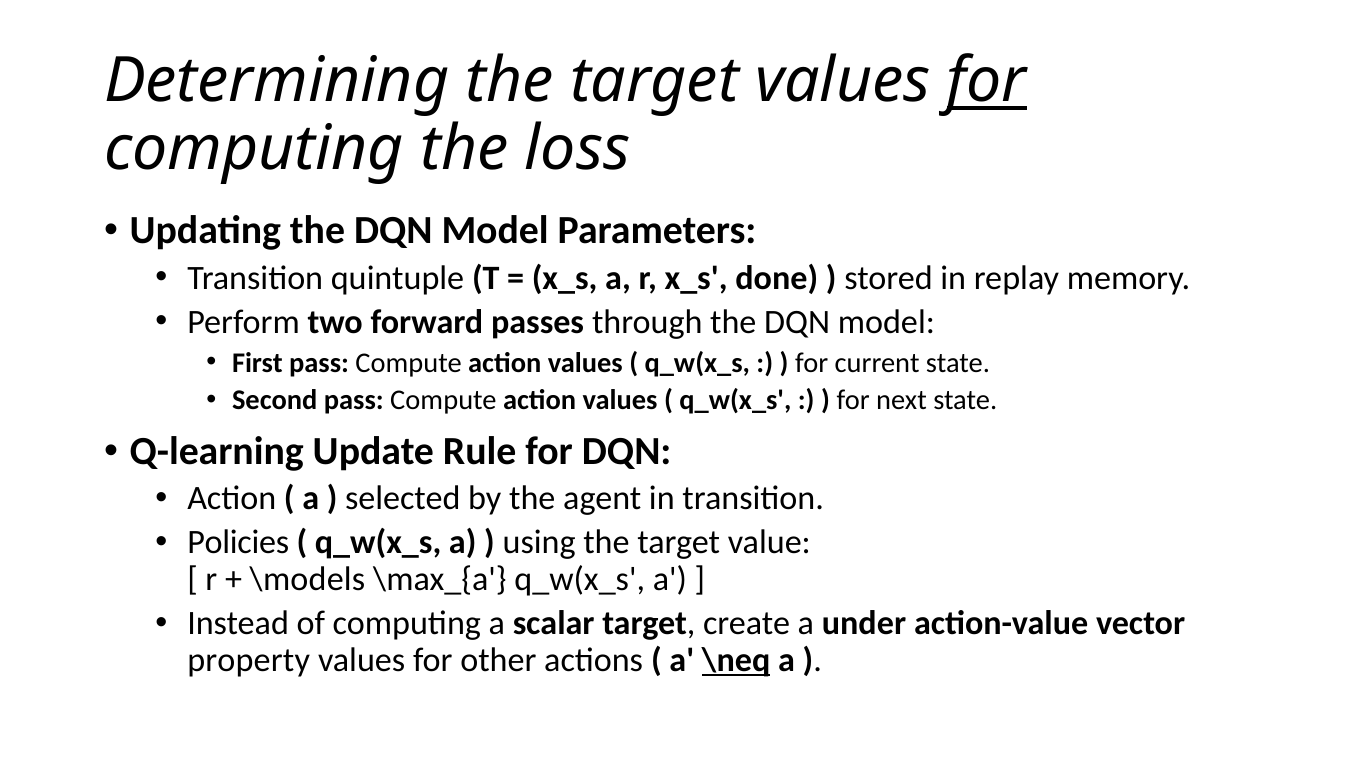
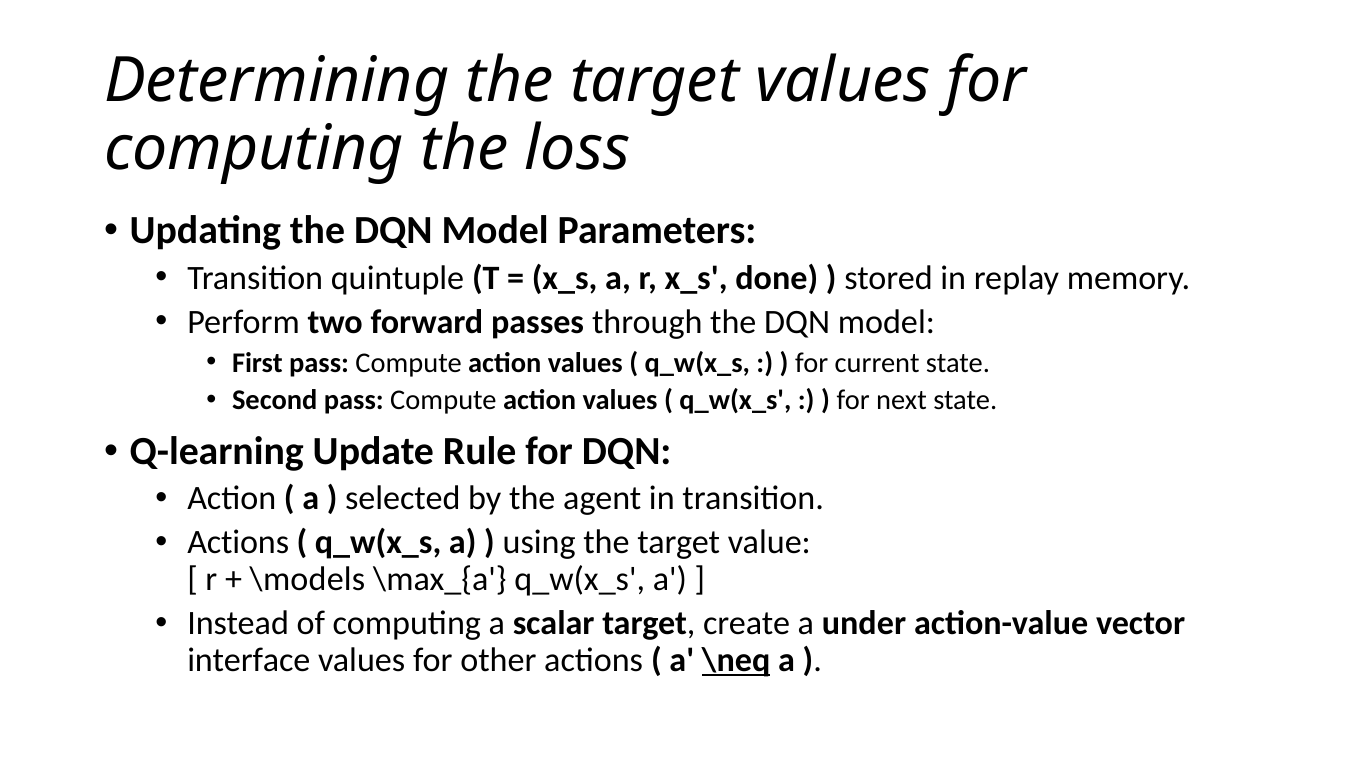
for at (987, 81) underline: present -> none
Policies at (238, 542): Policies -> Actions
property: property -> interface
